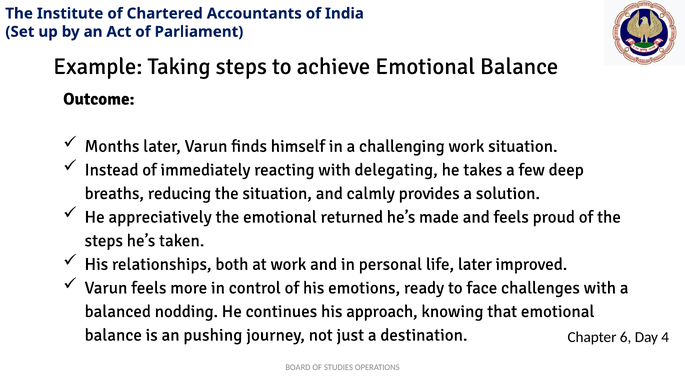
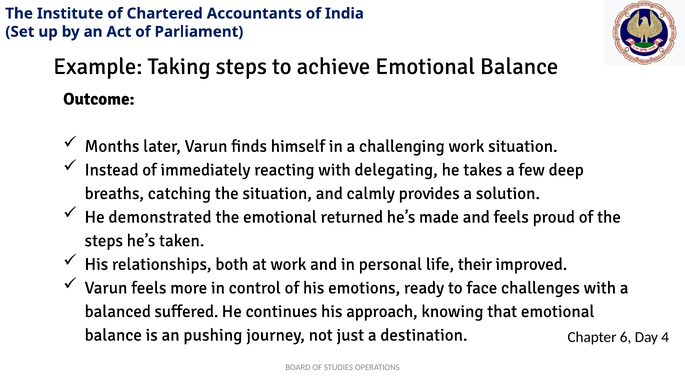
reducing: reducing -> catching
appreciatively: appreciatively -> demonstrated
life later: later -> their
nodding: nodding -> suffered
